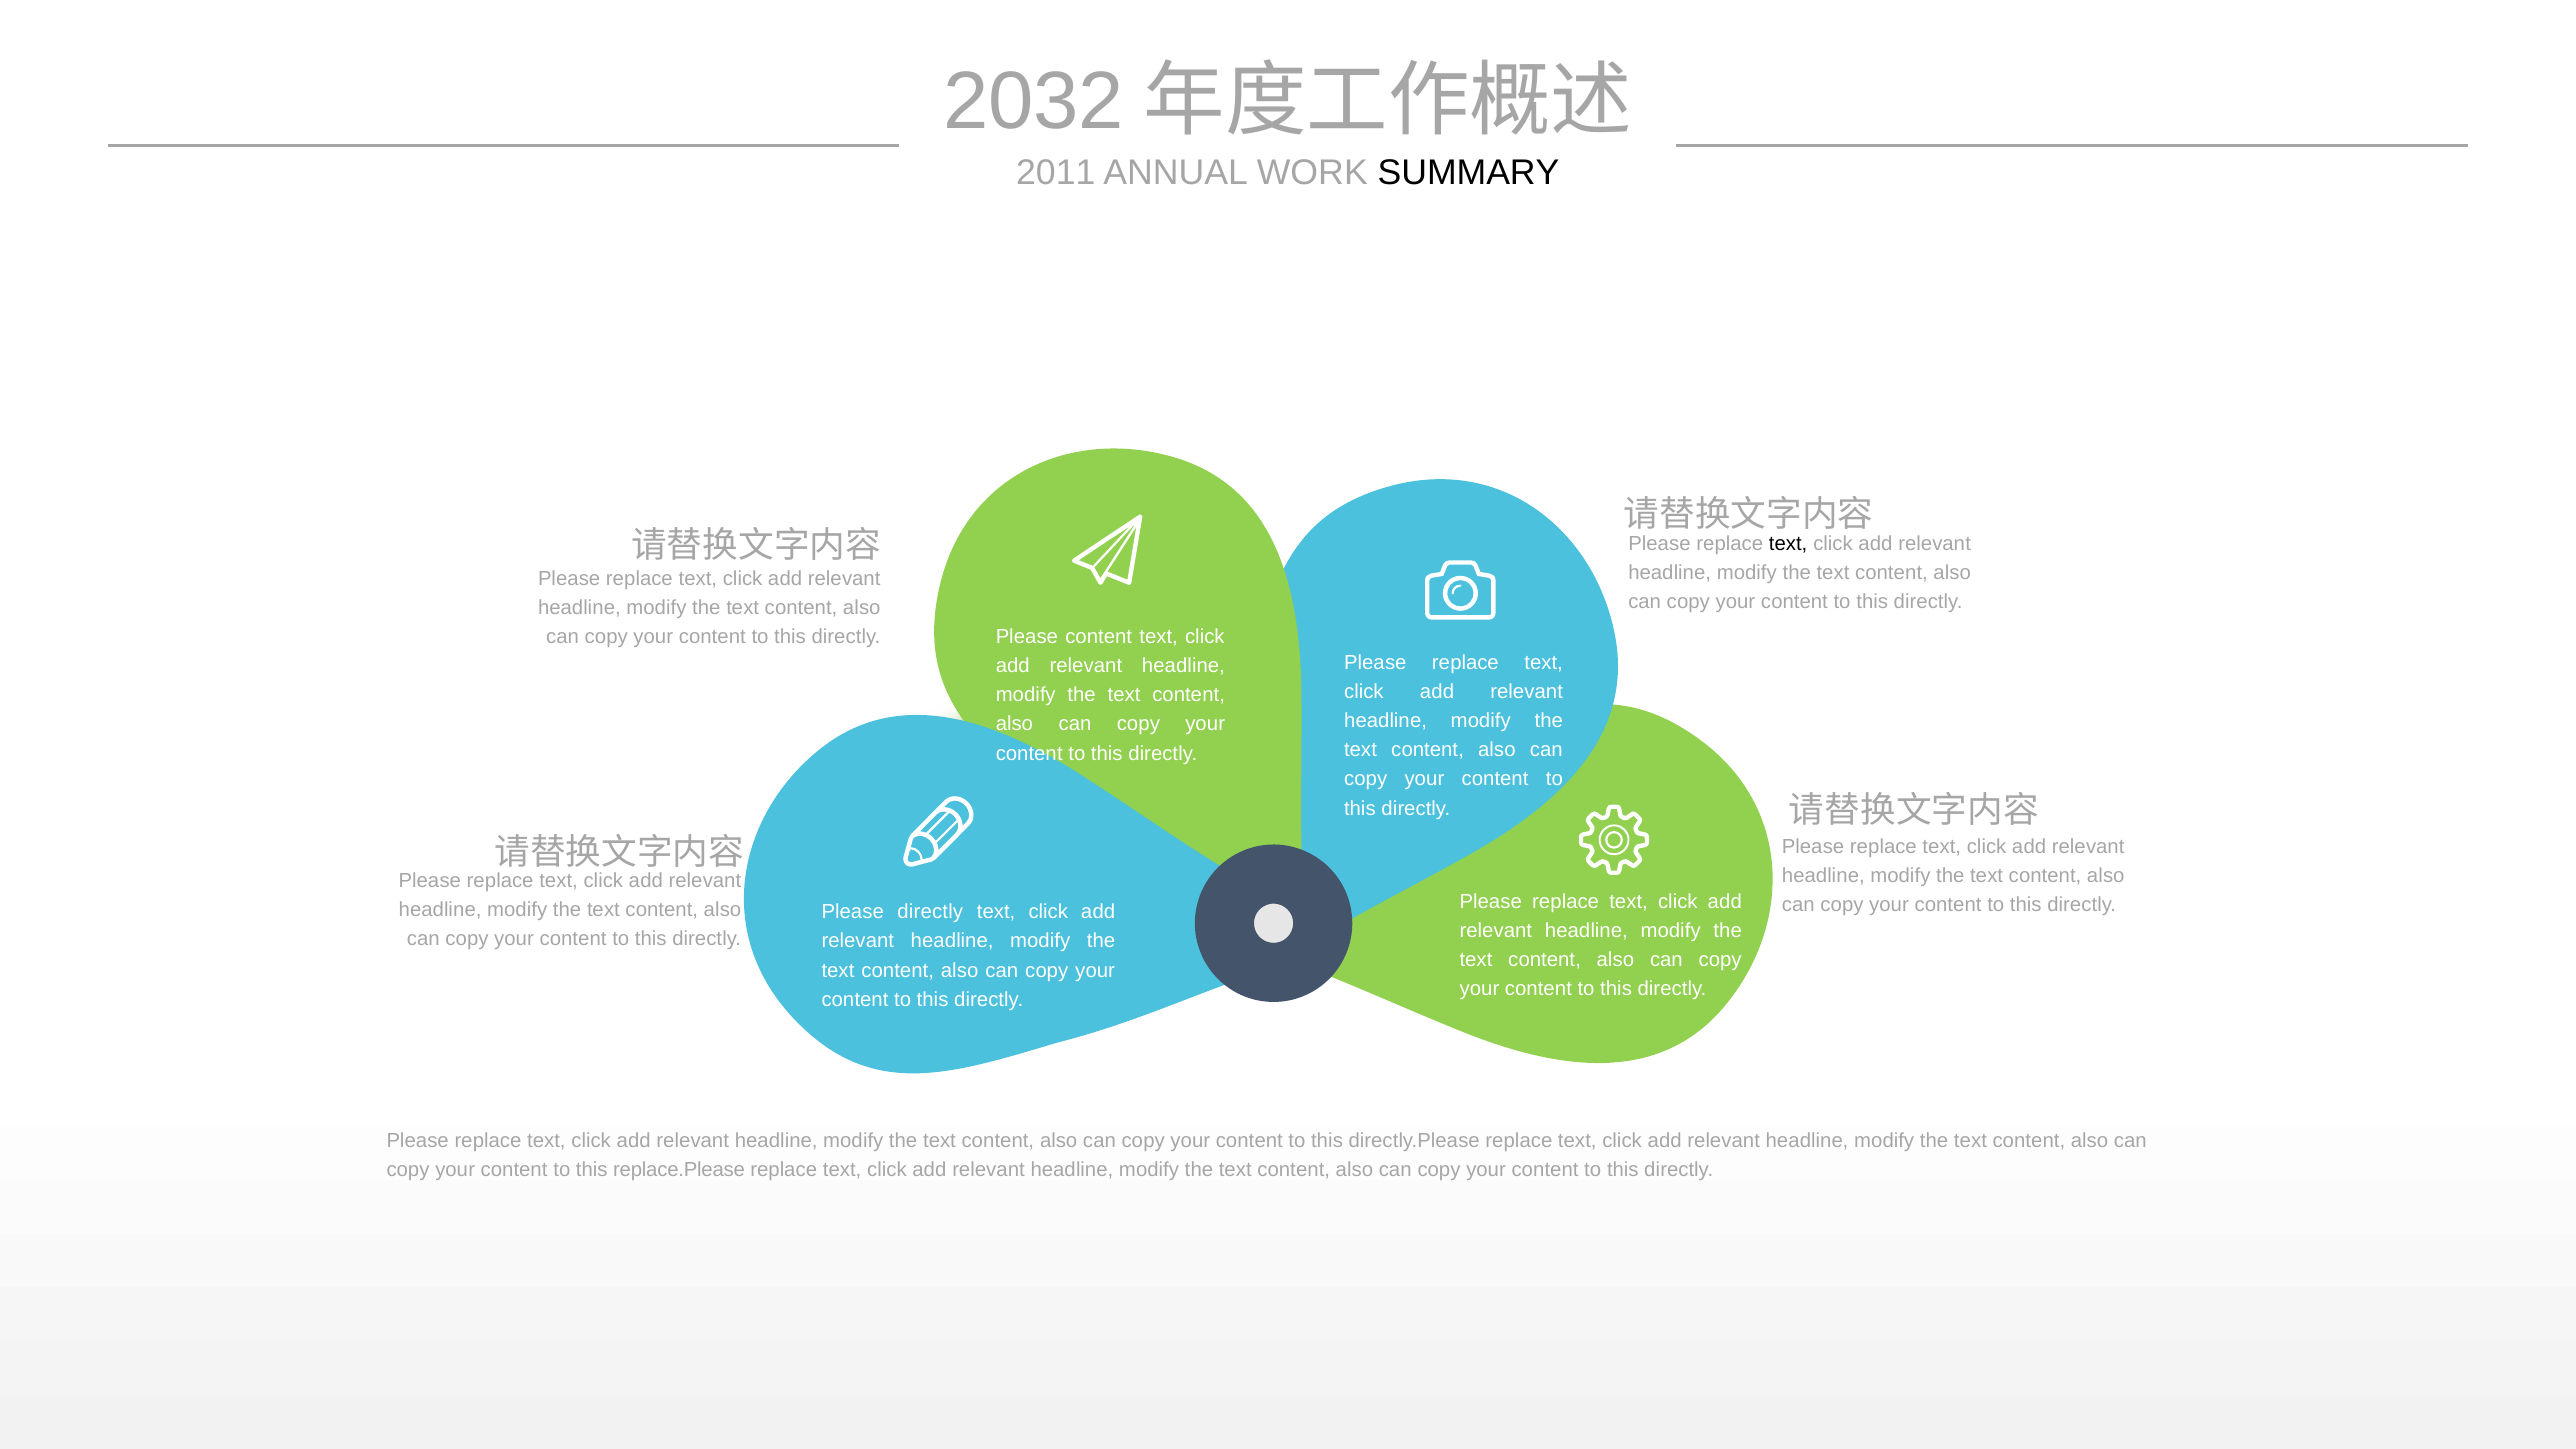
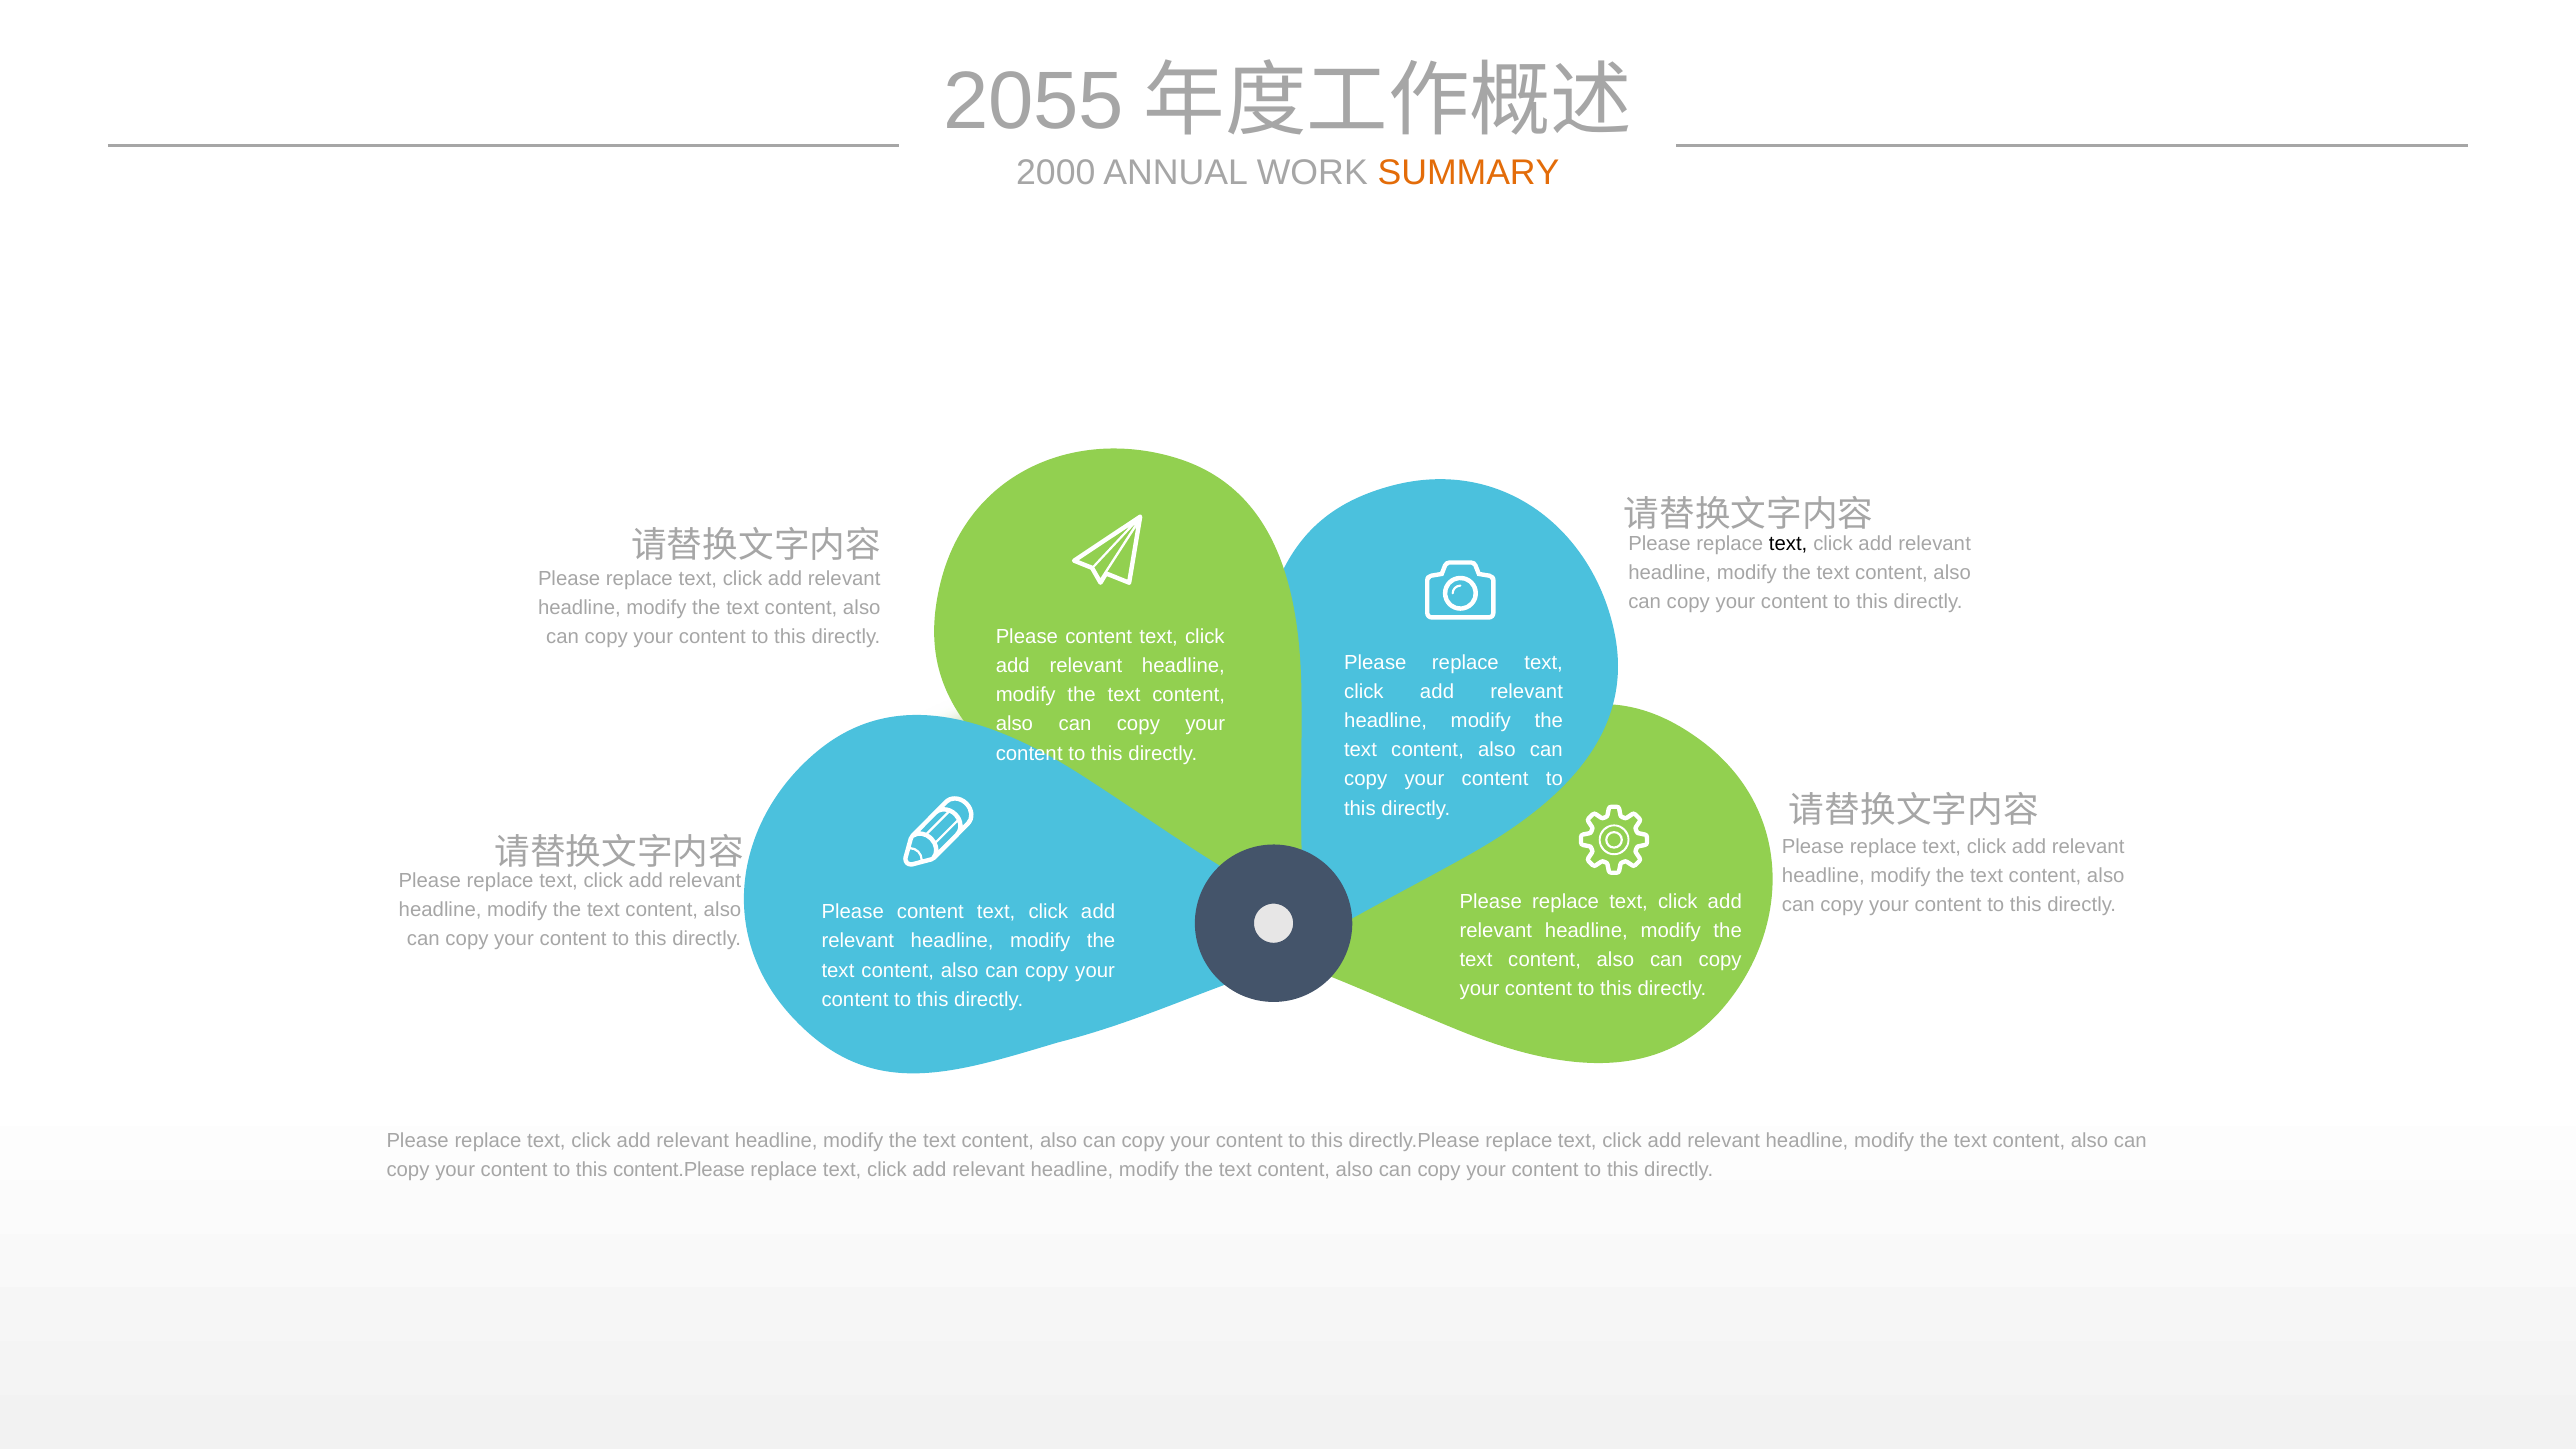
2032: 2032 -> 2055
2011: 2011 -> 2000
SUMMARY colour: black -> orange
directly at (930, 912): directly -> content
replace.Please: replace.Please -> content.Please
